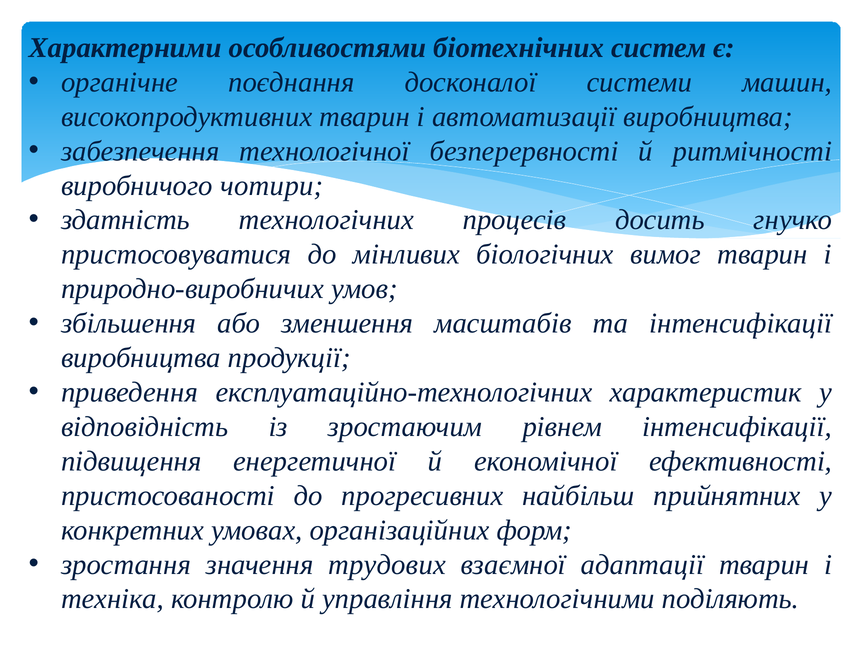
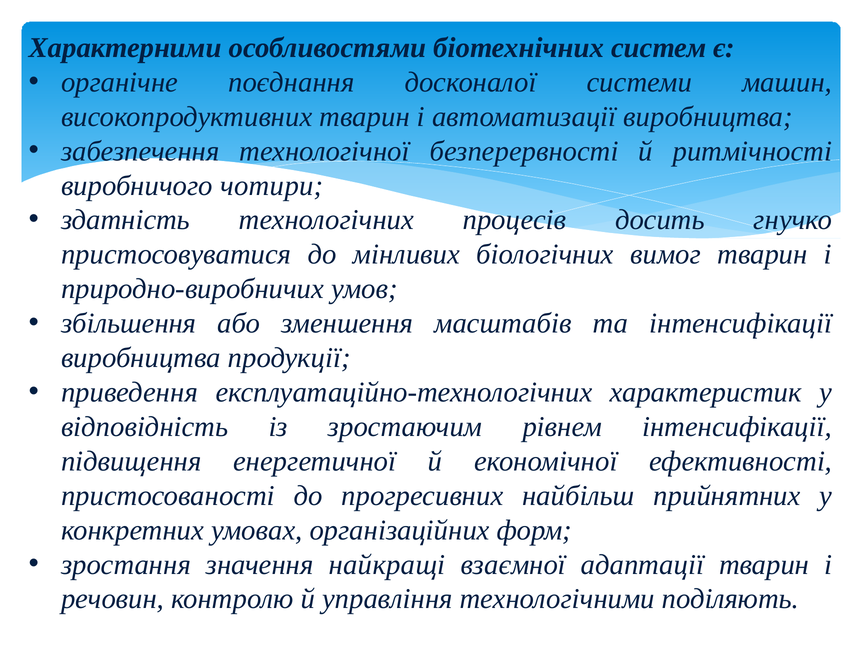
трудових: трудових -> найкращі
техніка: техніка -> речовин
